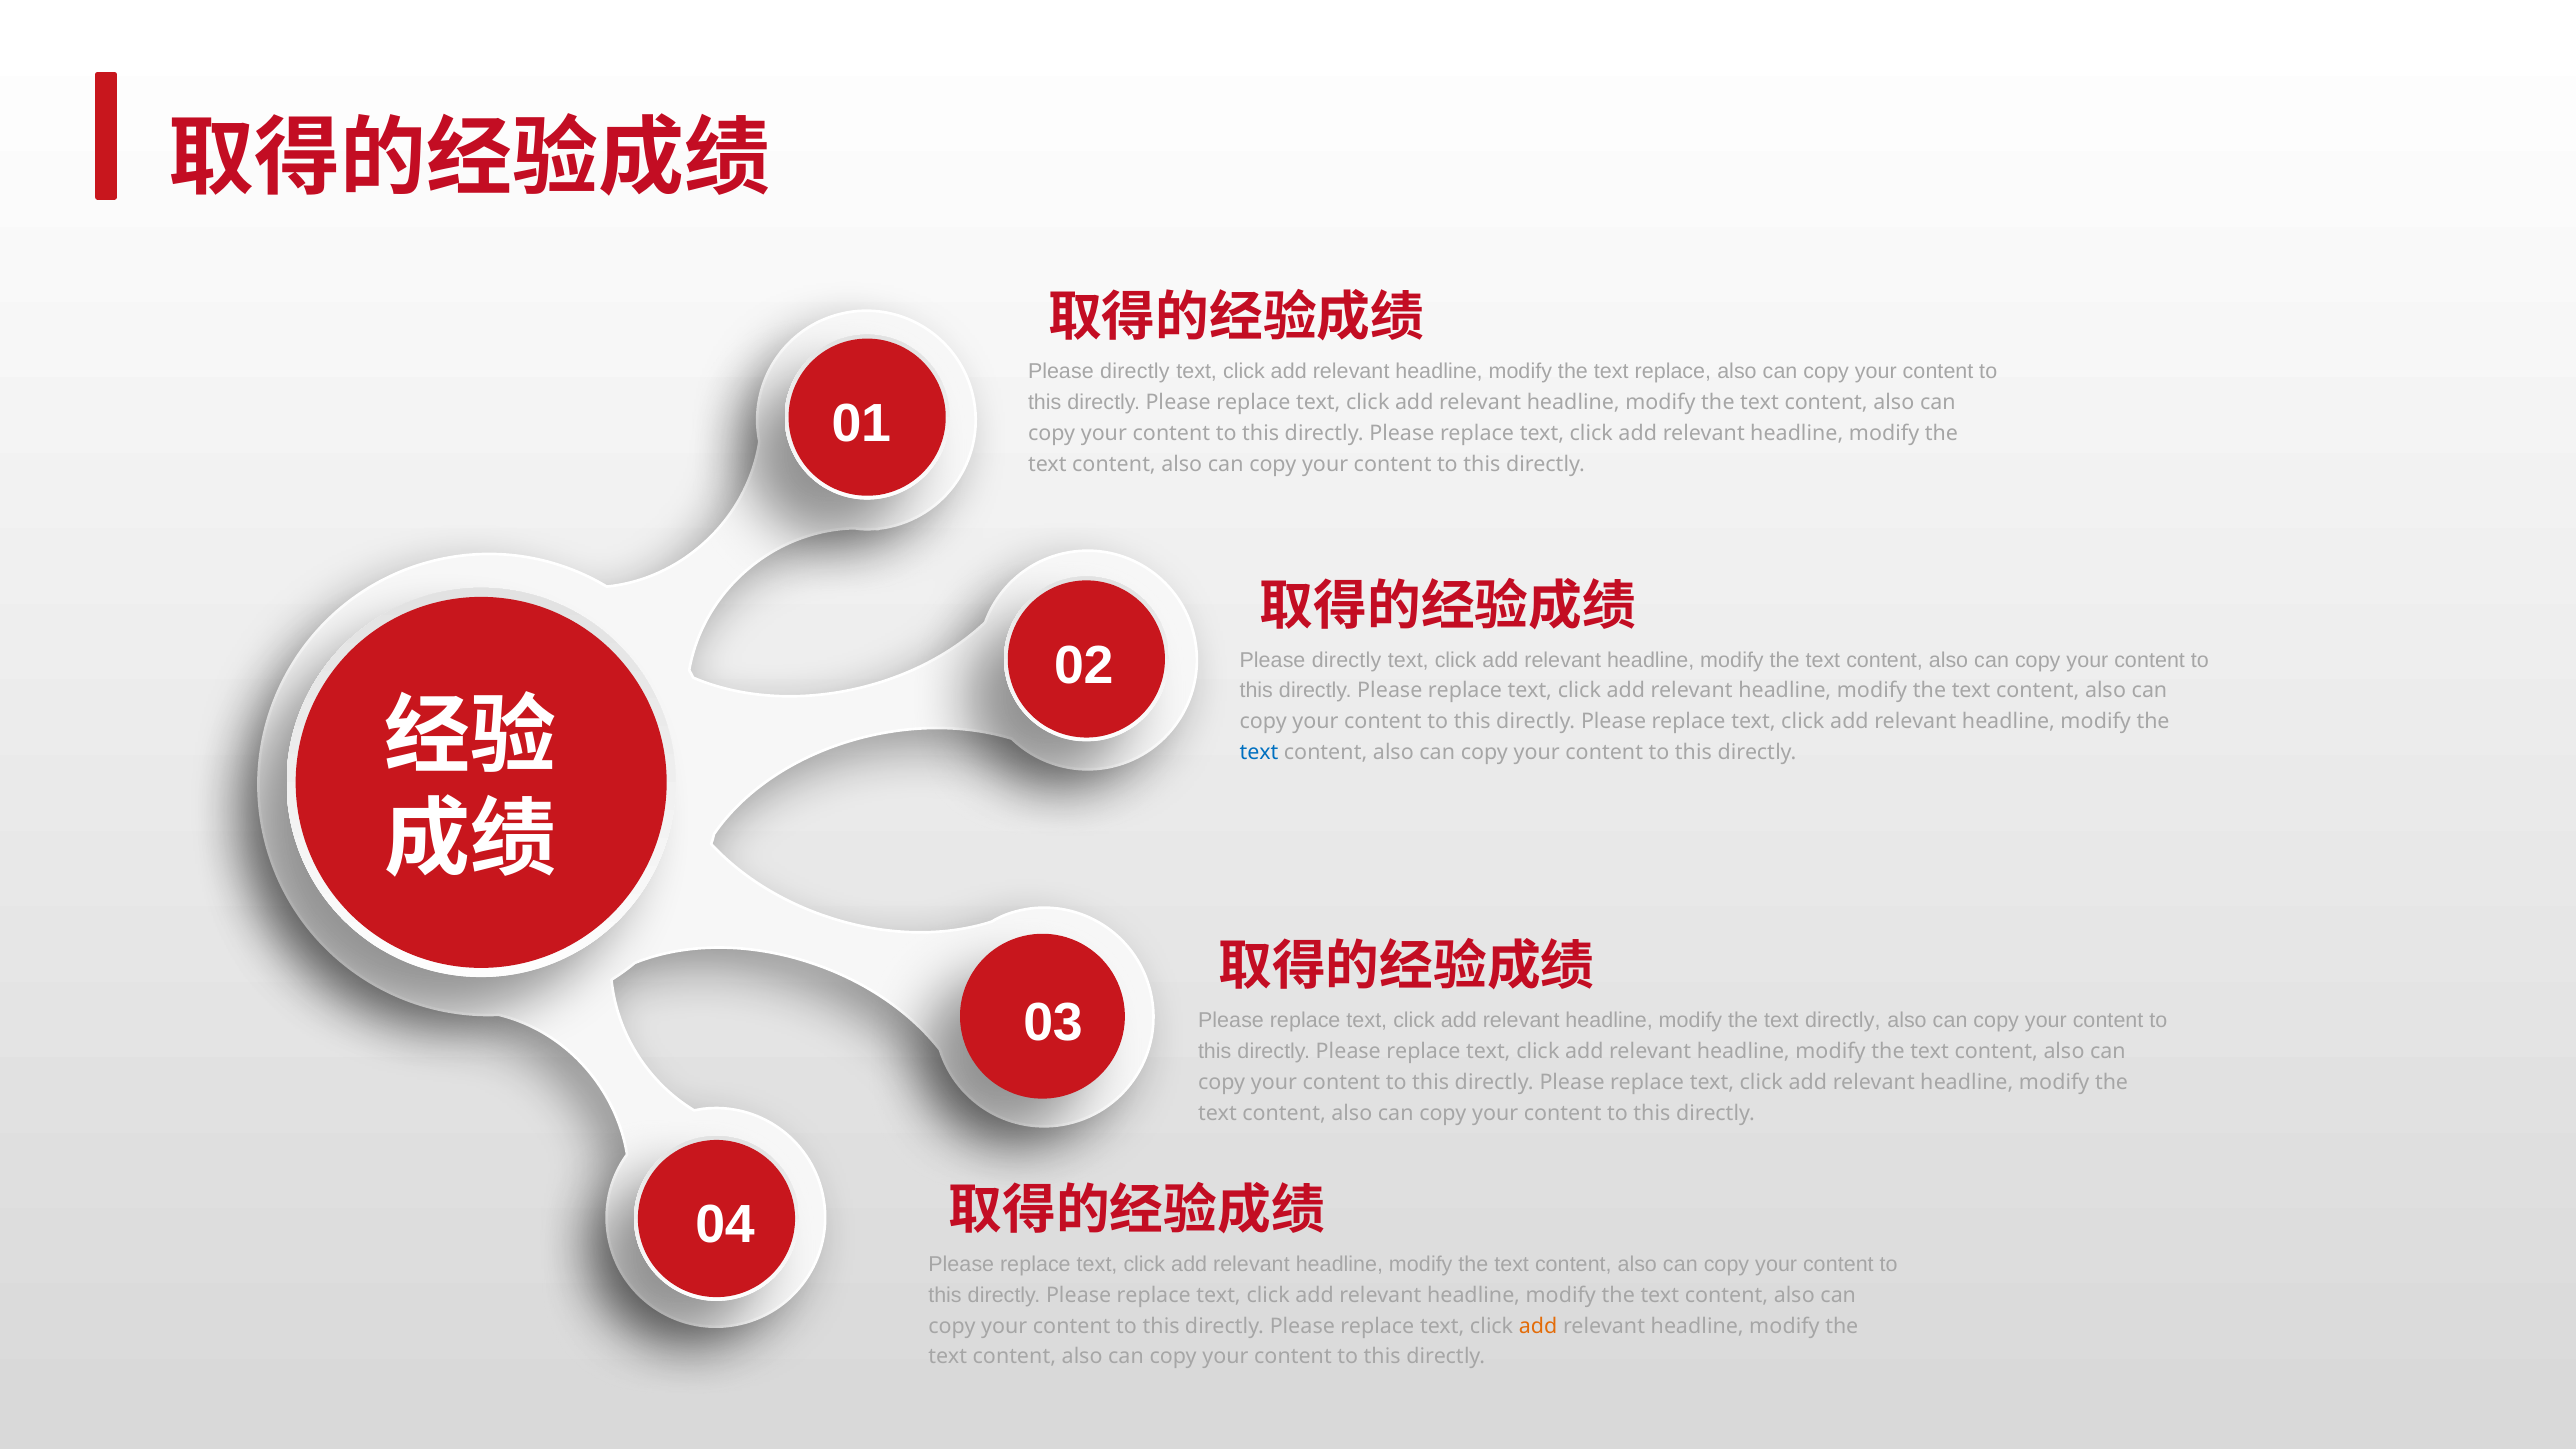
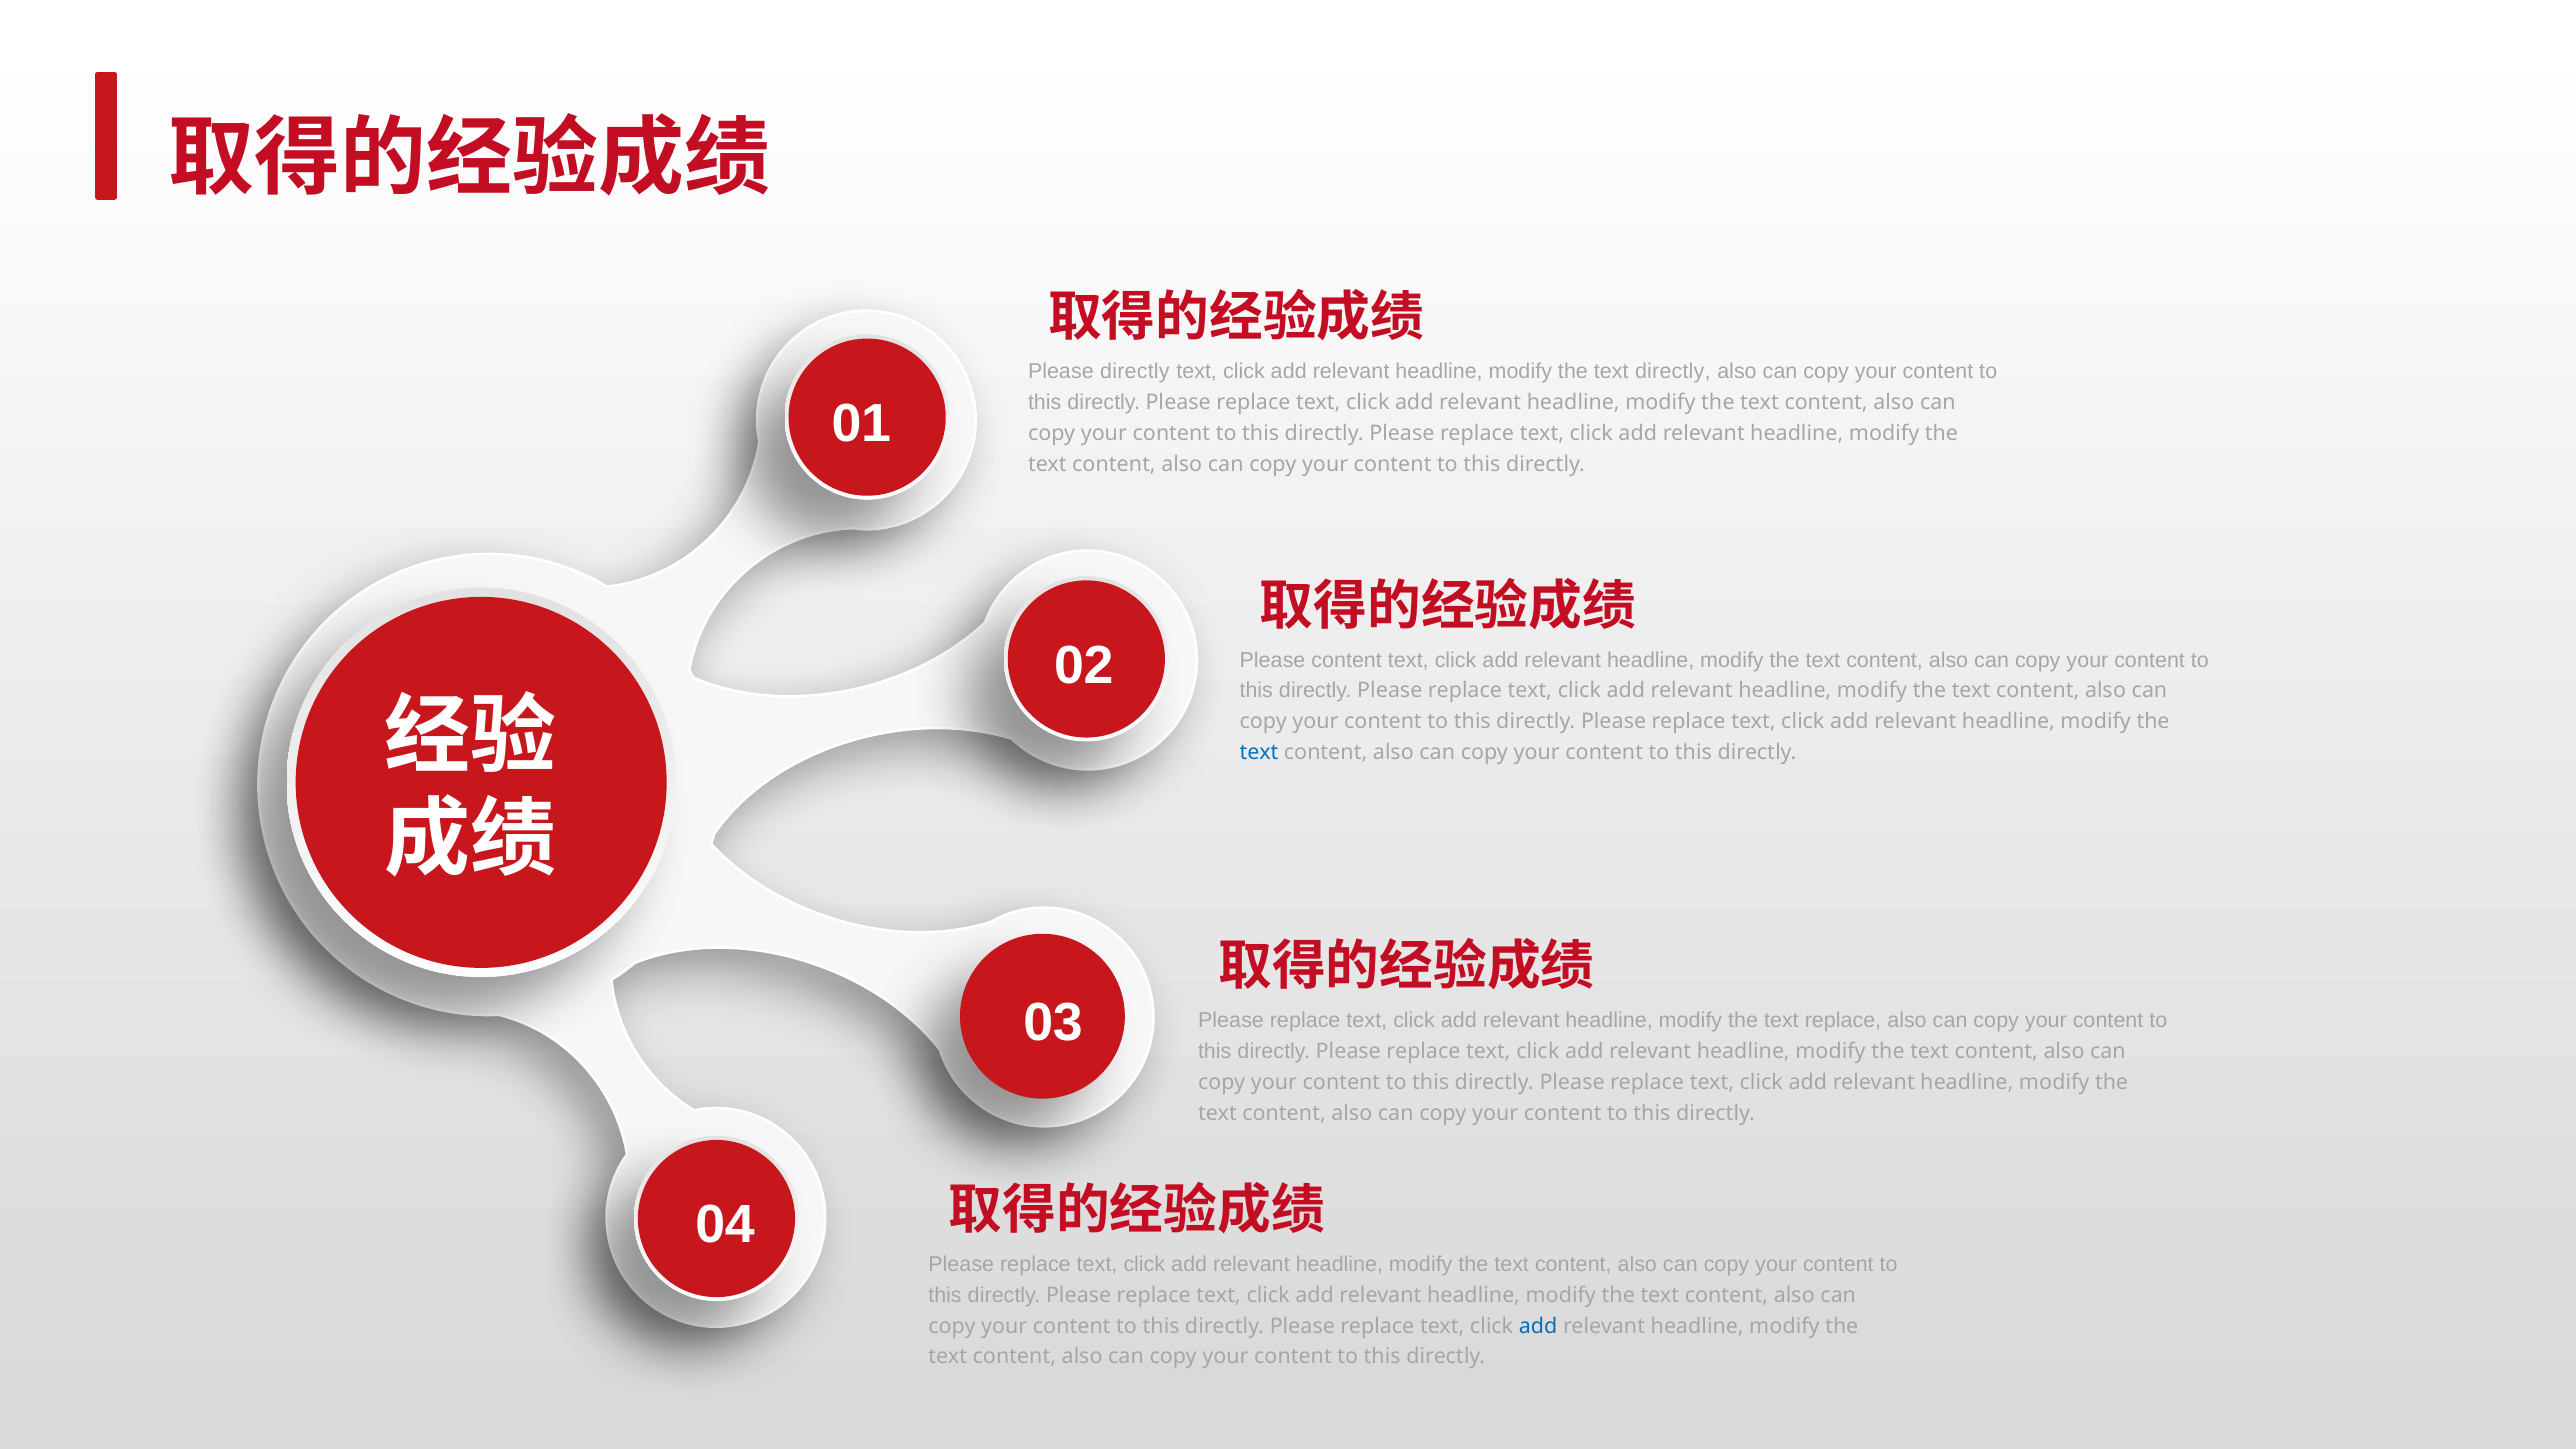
text replace: replace -> directly
02 Please directly: directly -> content
text directly: directly -> replace
add at (1538, 1326) colour: orange -> blue
